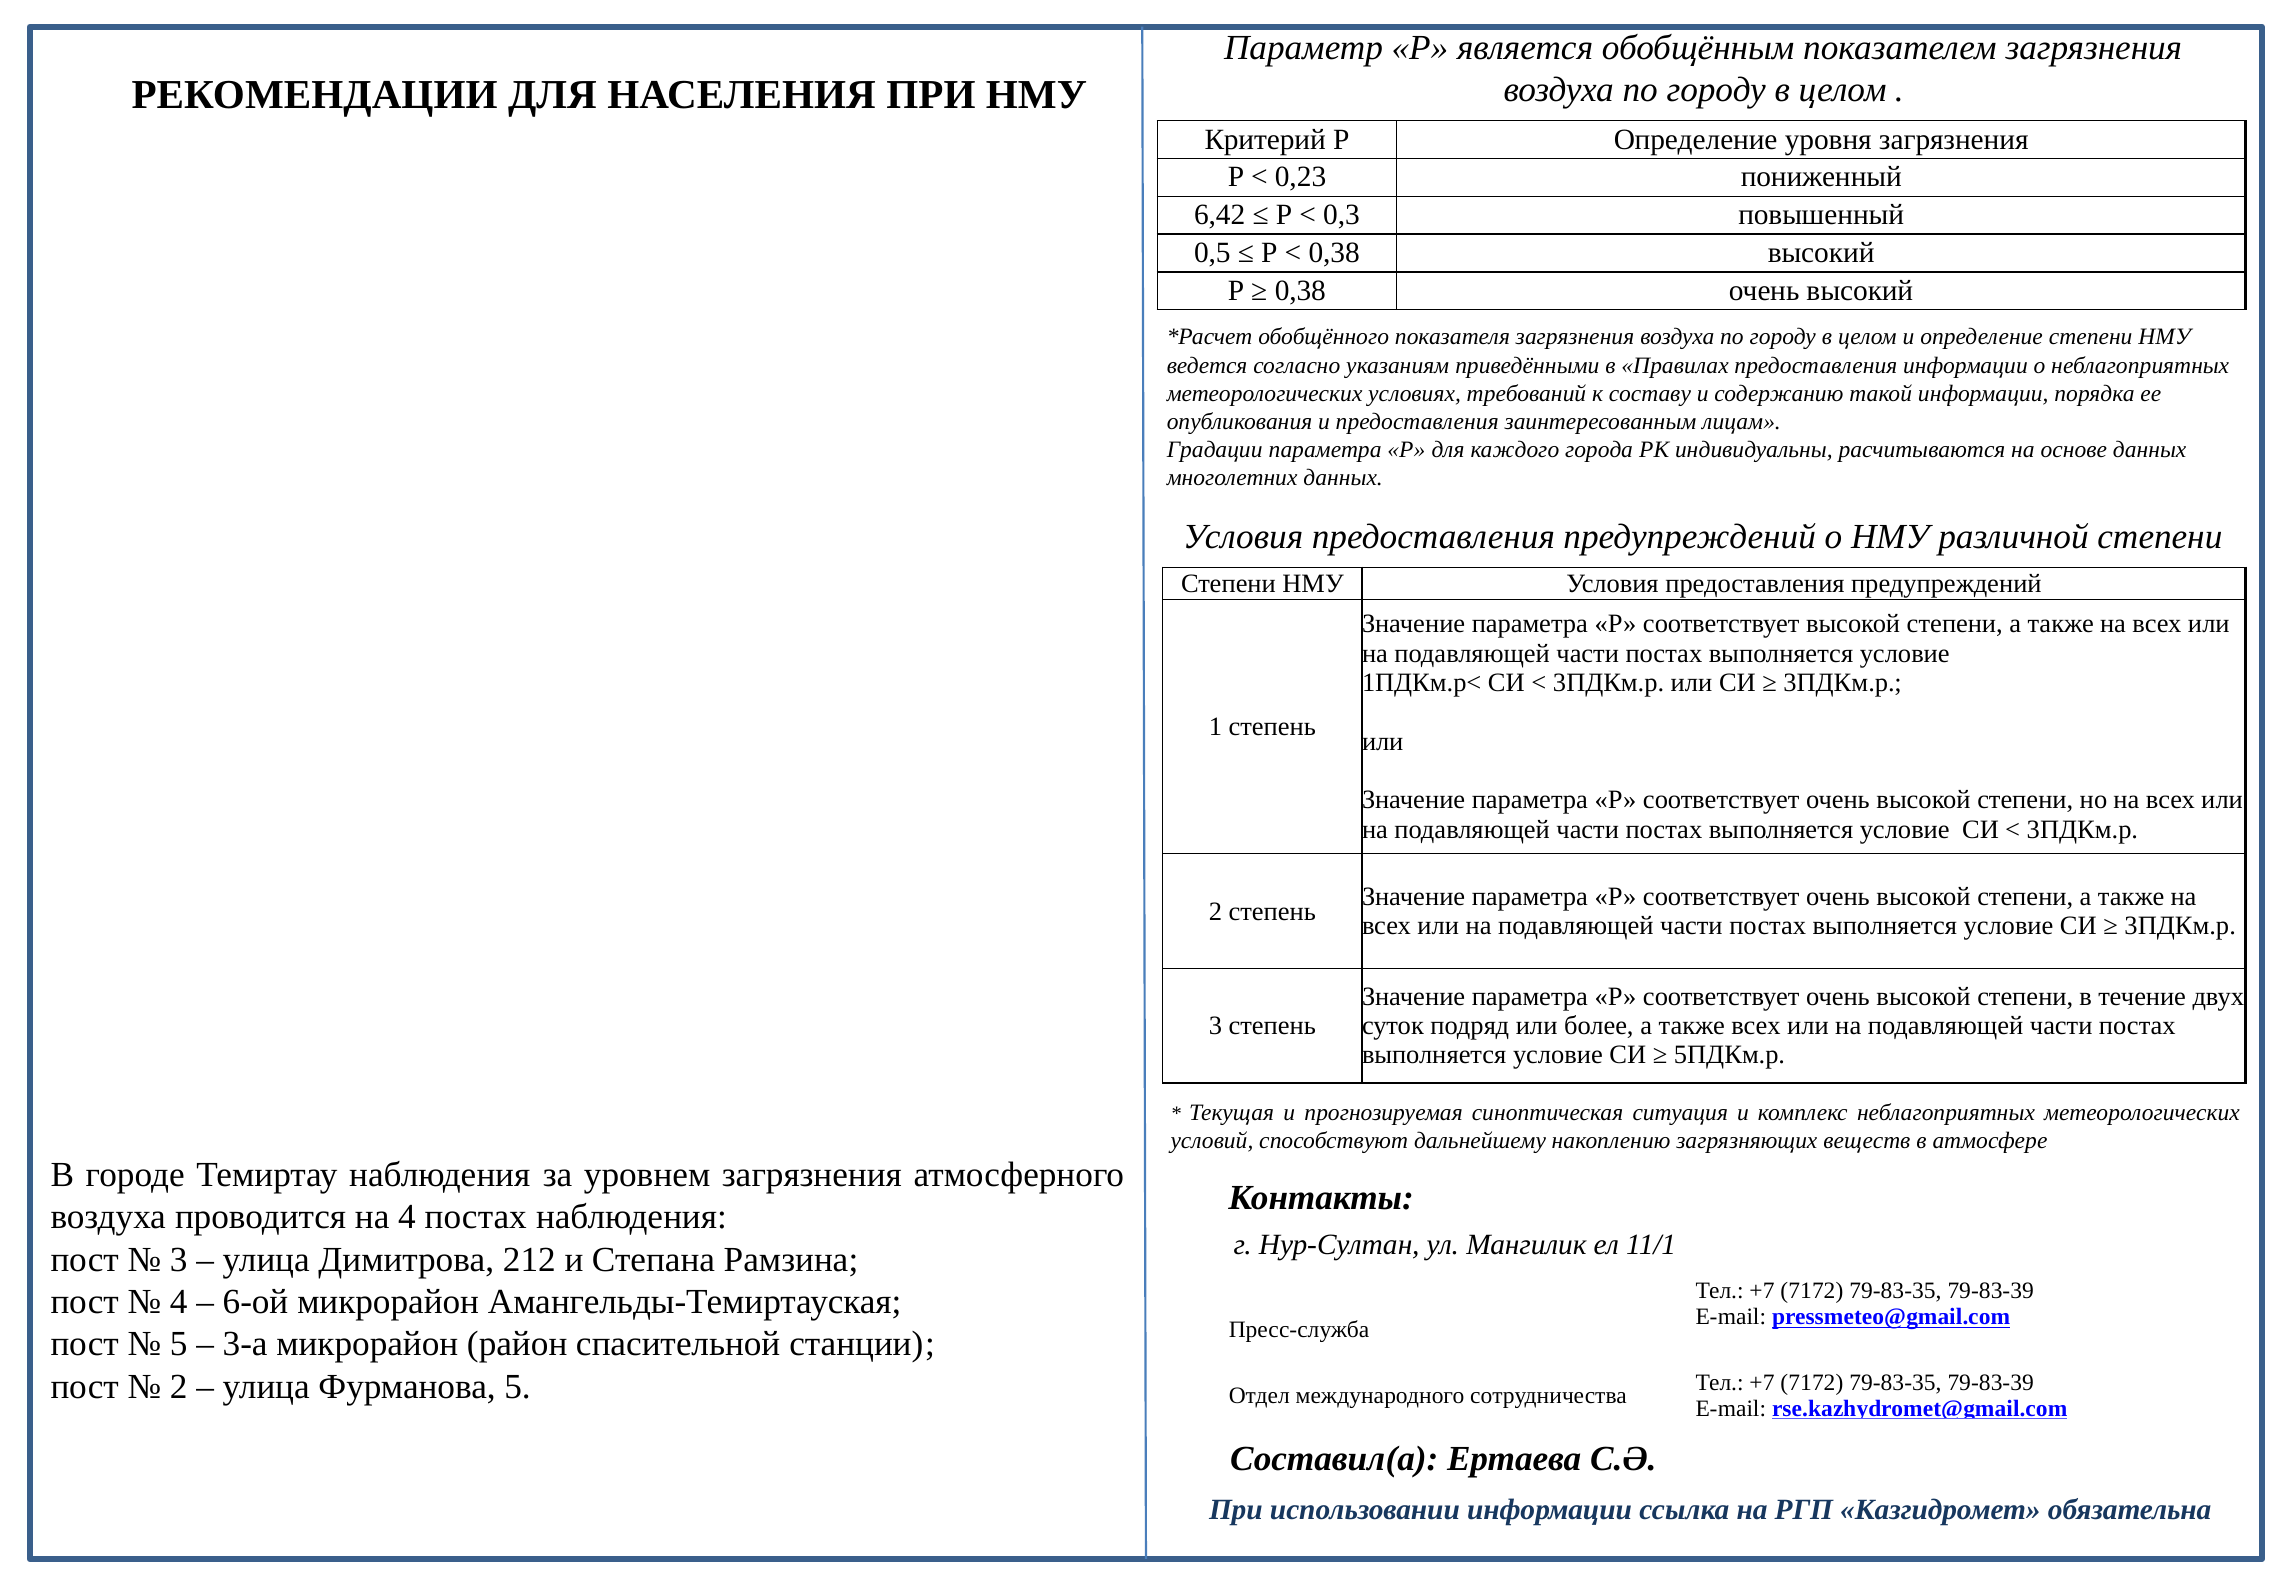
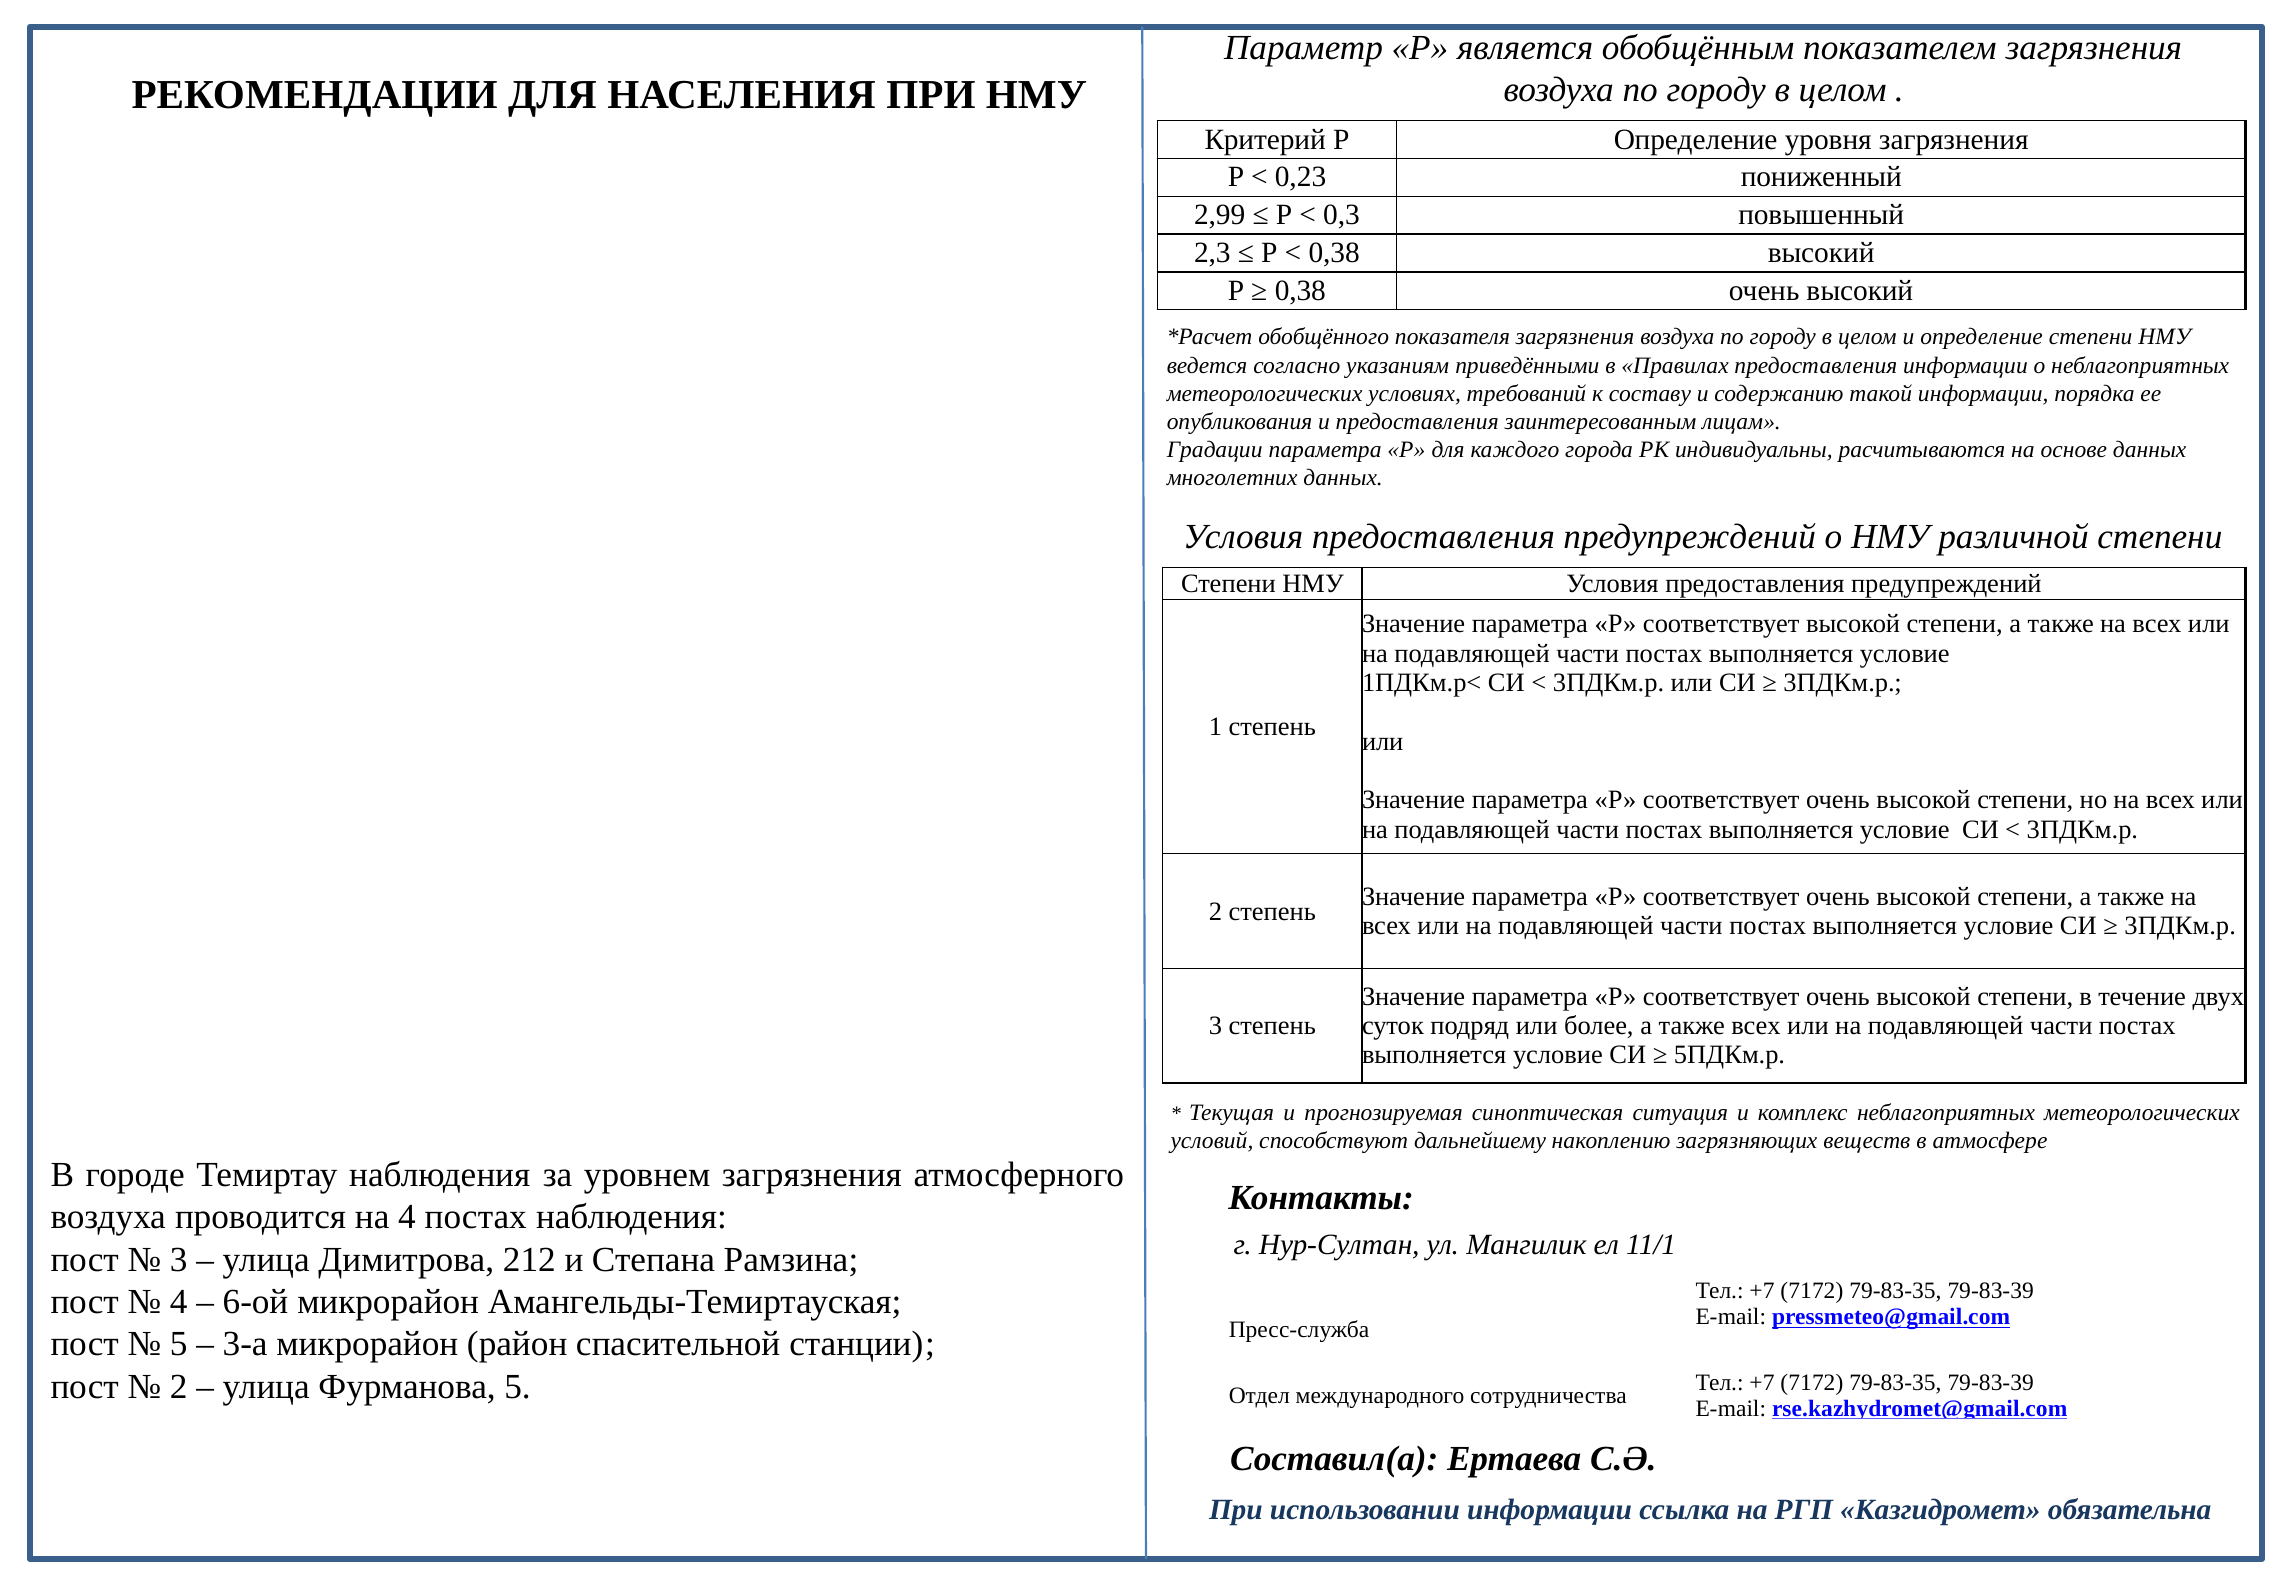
6,42: 6,42 -> 2,99
0,5: 0,5 -> 2,3
